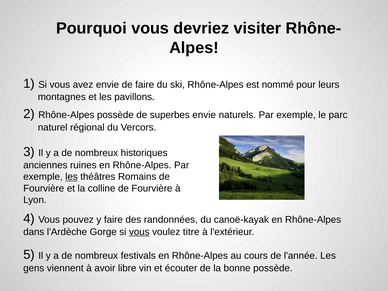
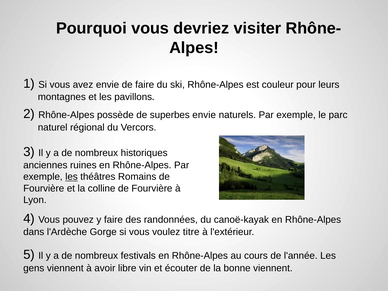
nommé: nommé -> couleur
vous at (139, 232) underline: present -> none
bonne possède: possède -> viennent
